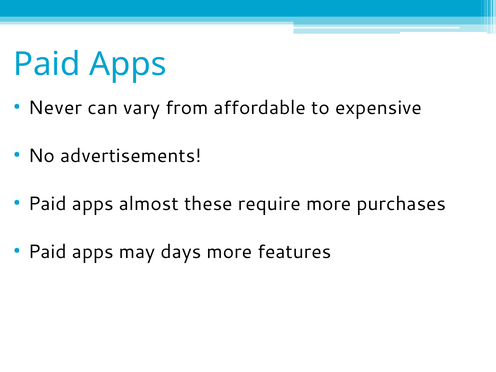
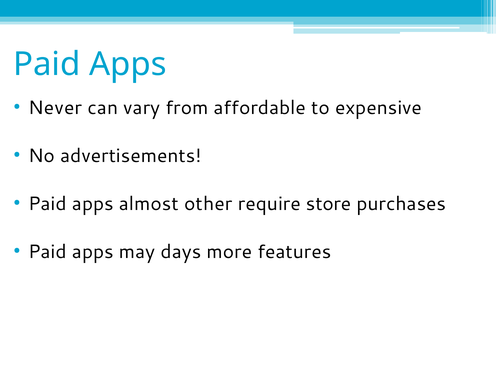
these: these -> other
require more: more -> store
